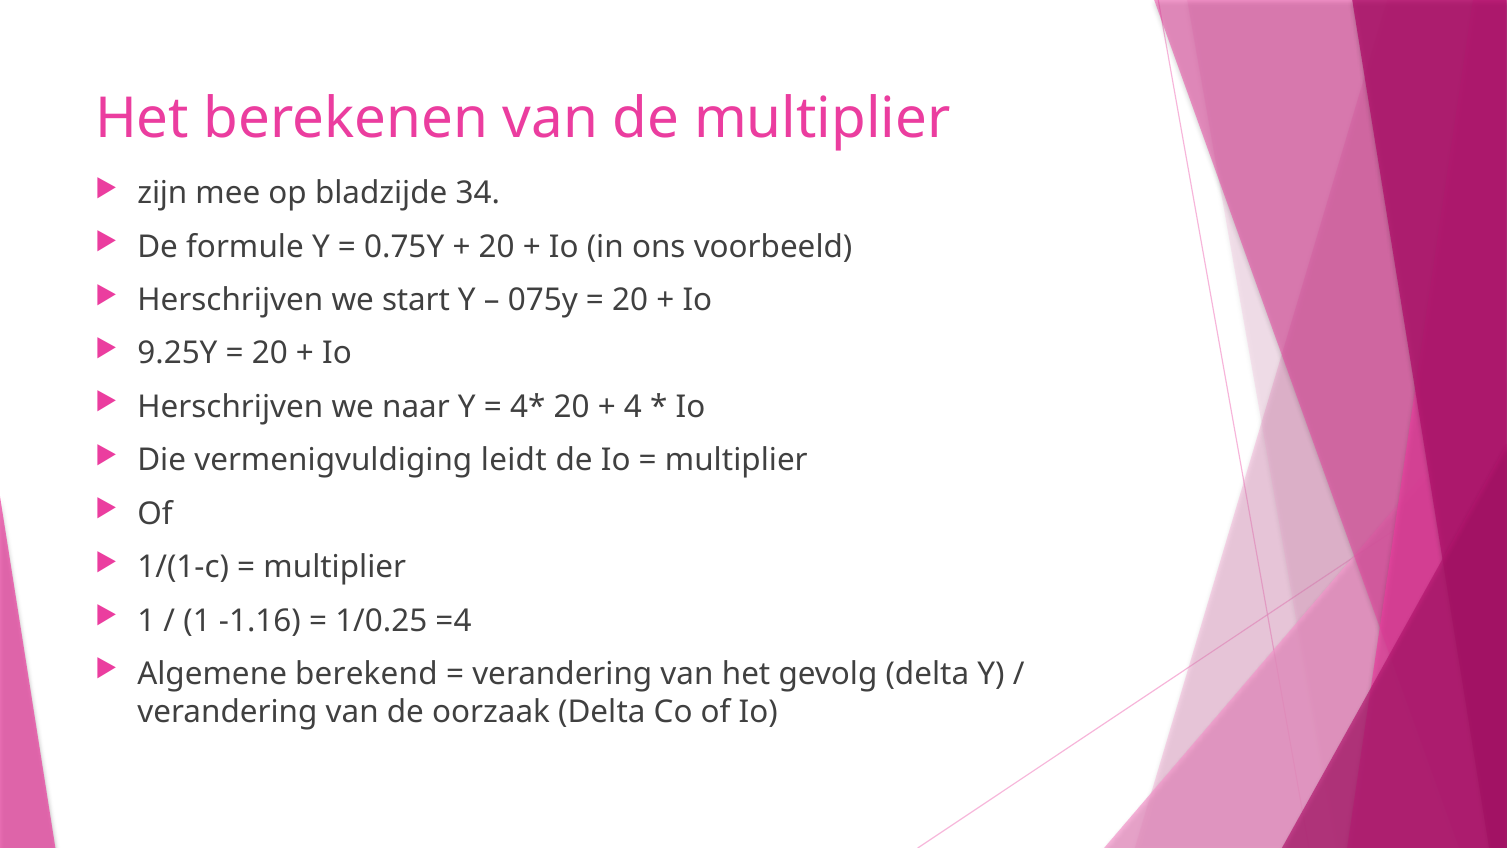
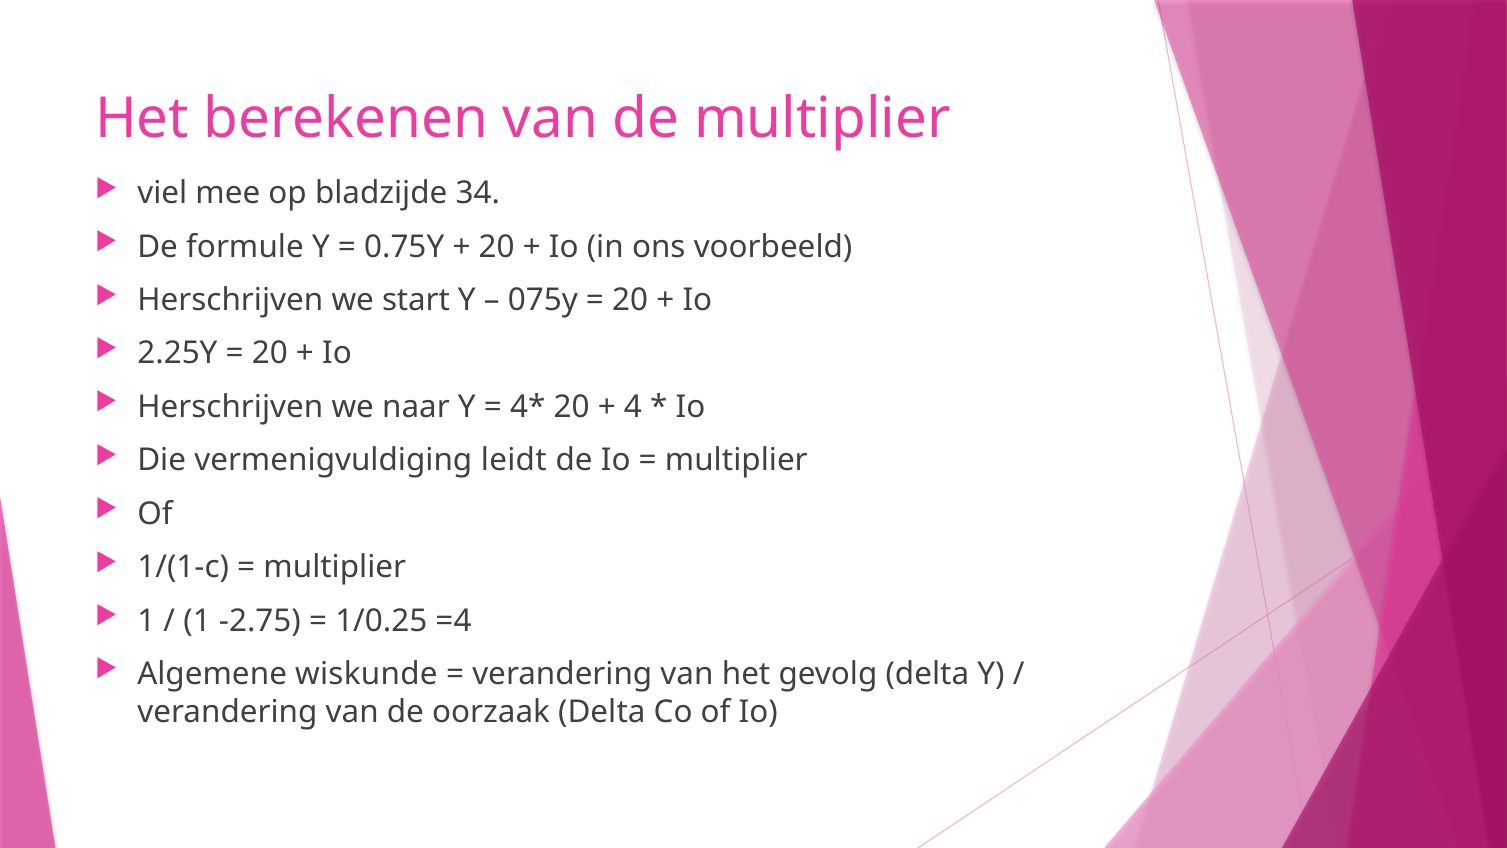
zijn: zijn -> viel
9.25Y: 9.25Y -> 2.25Y
-1.16: -1.16 -> -2.75
berekend: berekend -> wiskunde
